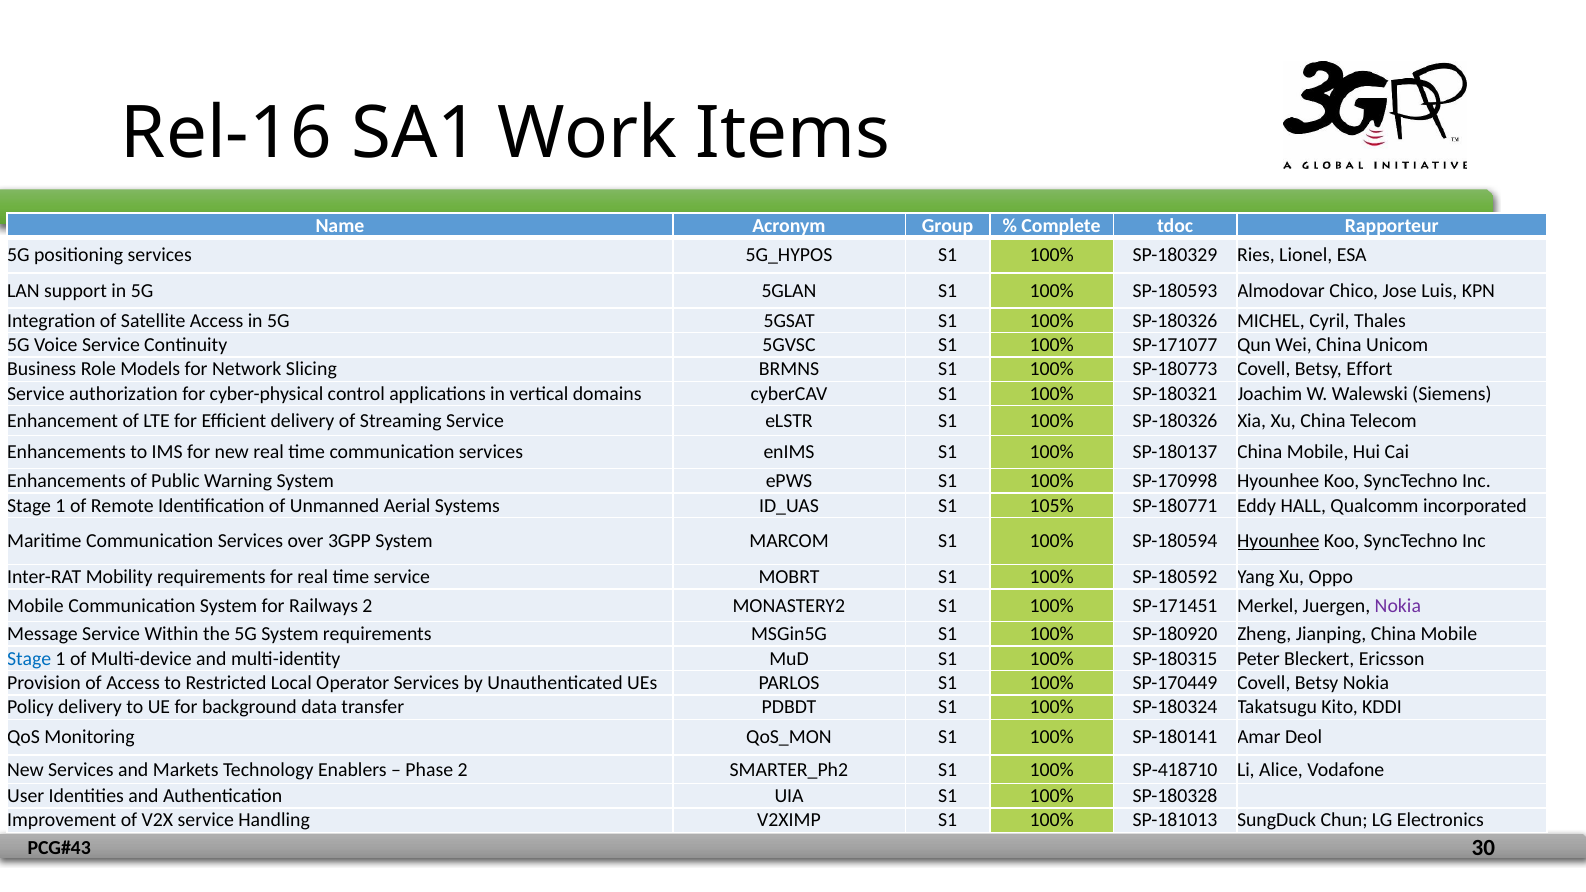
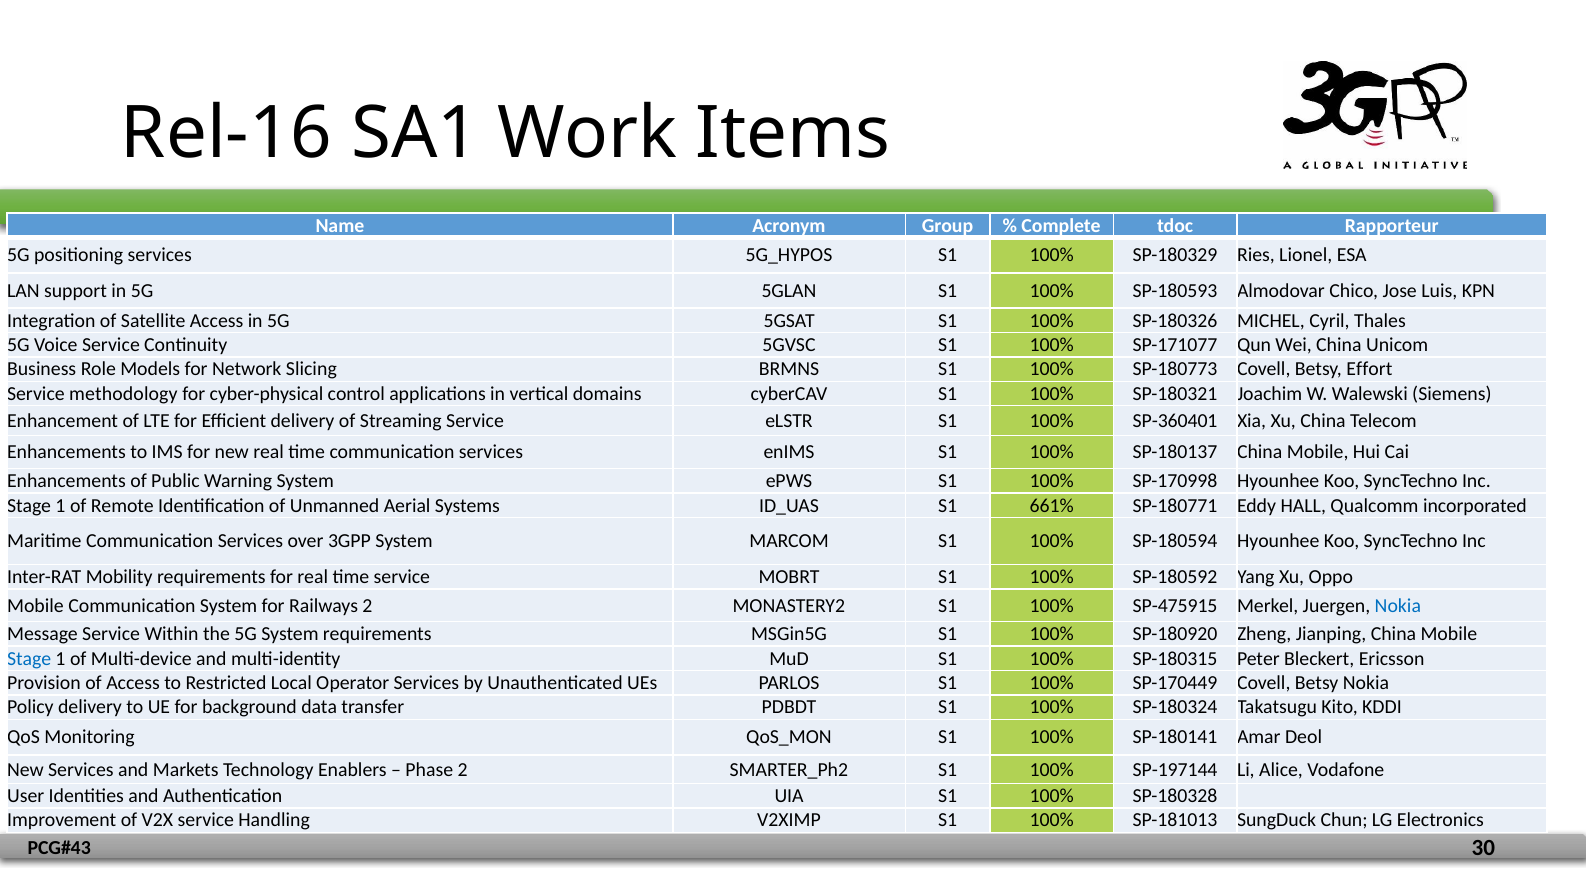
authorization: authorization -> methodology
eLSTR S1 100% SP-180326: SP-180326 -> SP-360401
105%: 105% -> 661%
Hyounhee at (1278, 541) underline: present -> none
SP-171451: SP-171451 -> SP-475915
Nokia at (1398, 606) colour: purple -> blue
SP-418710: SP-418710 -> SP-197144
